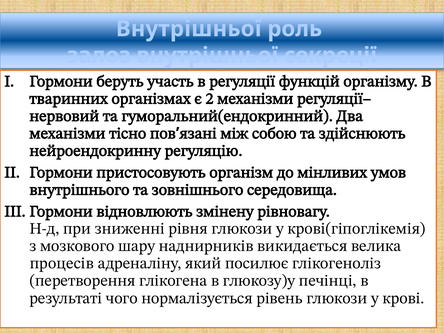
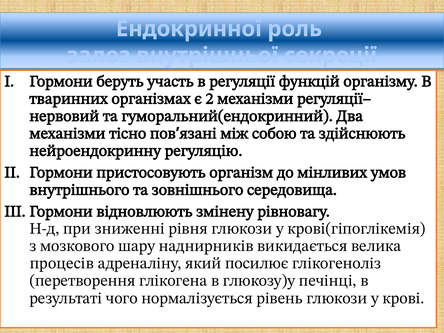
Внутрішньої at (189, 29): Внутрішньої -> Ендокринної
